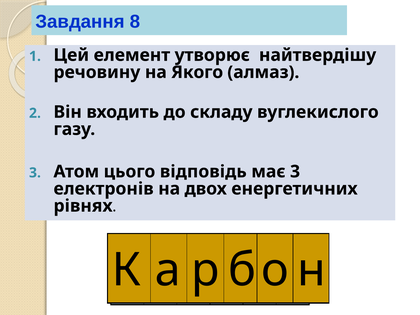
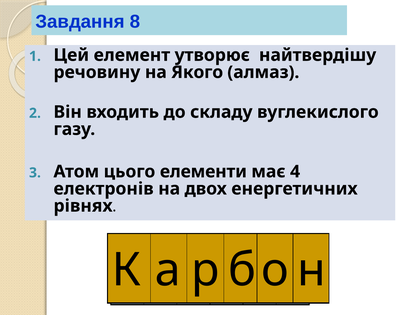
відповідь: відповідь -> елементи
має 3: 3 -> 4
